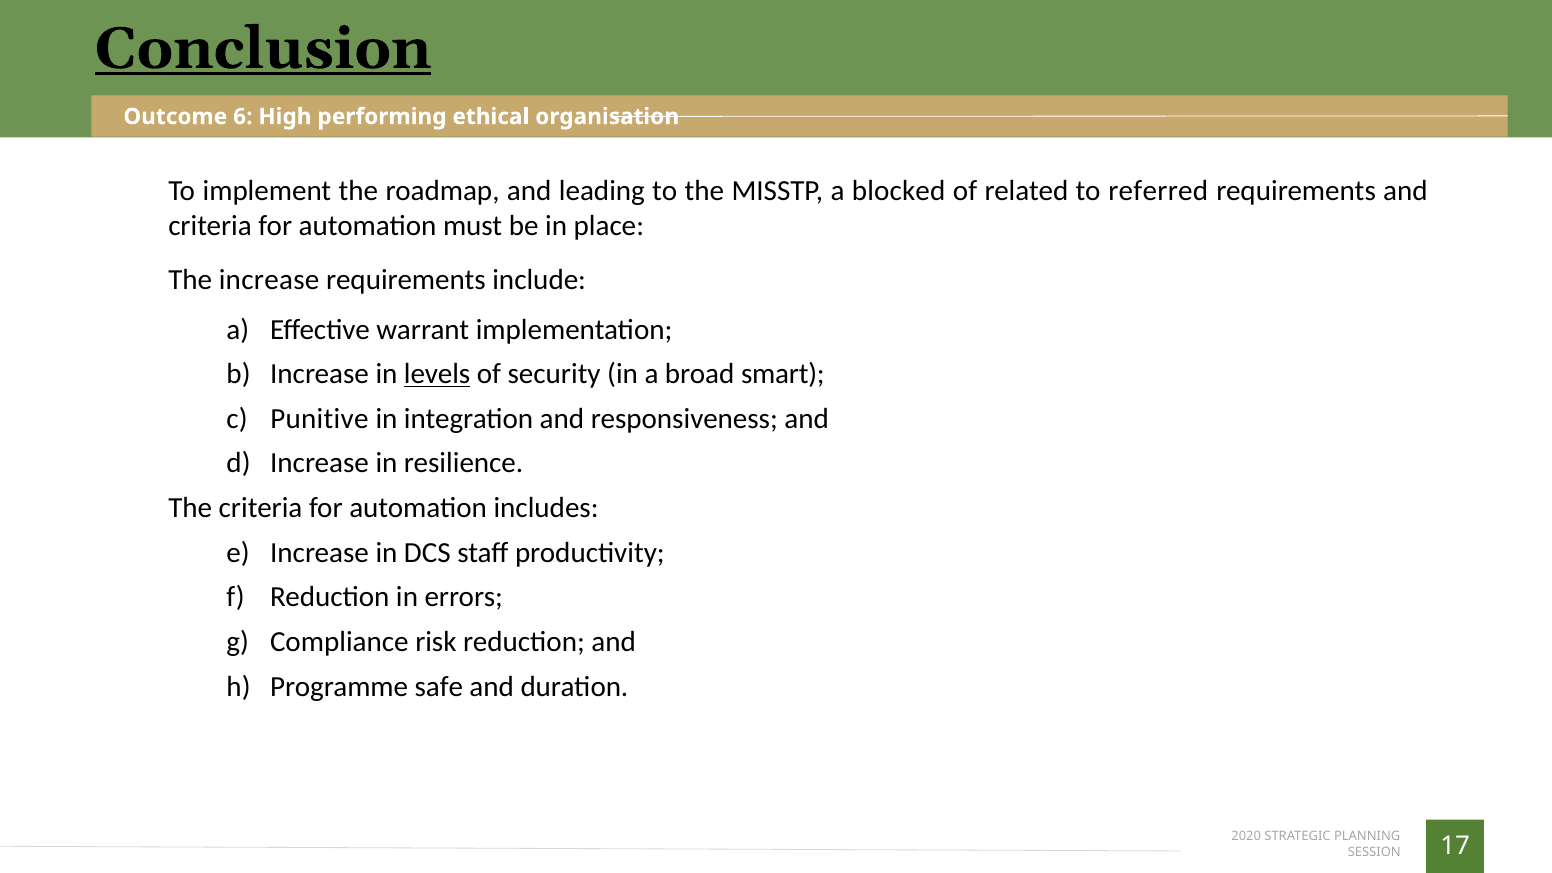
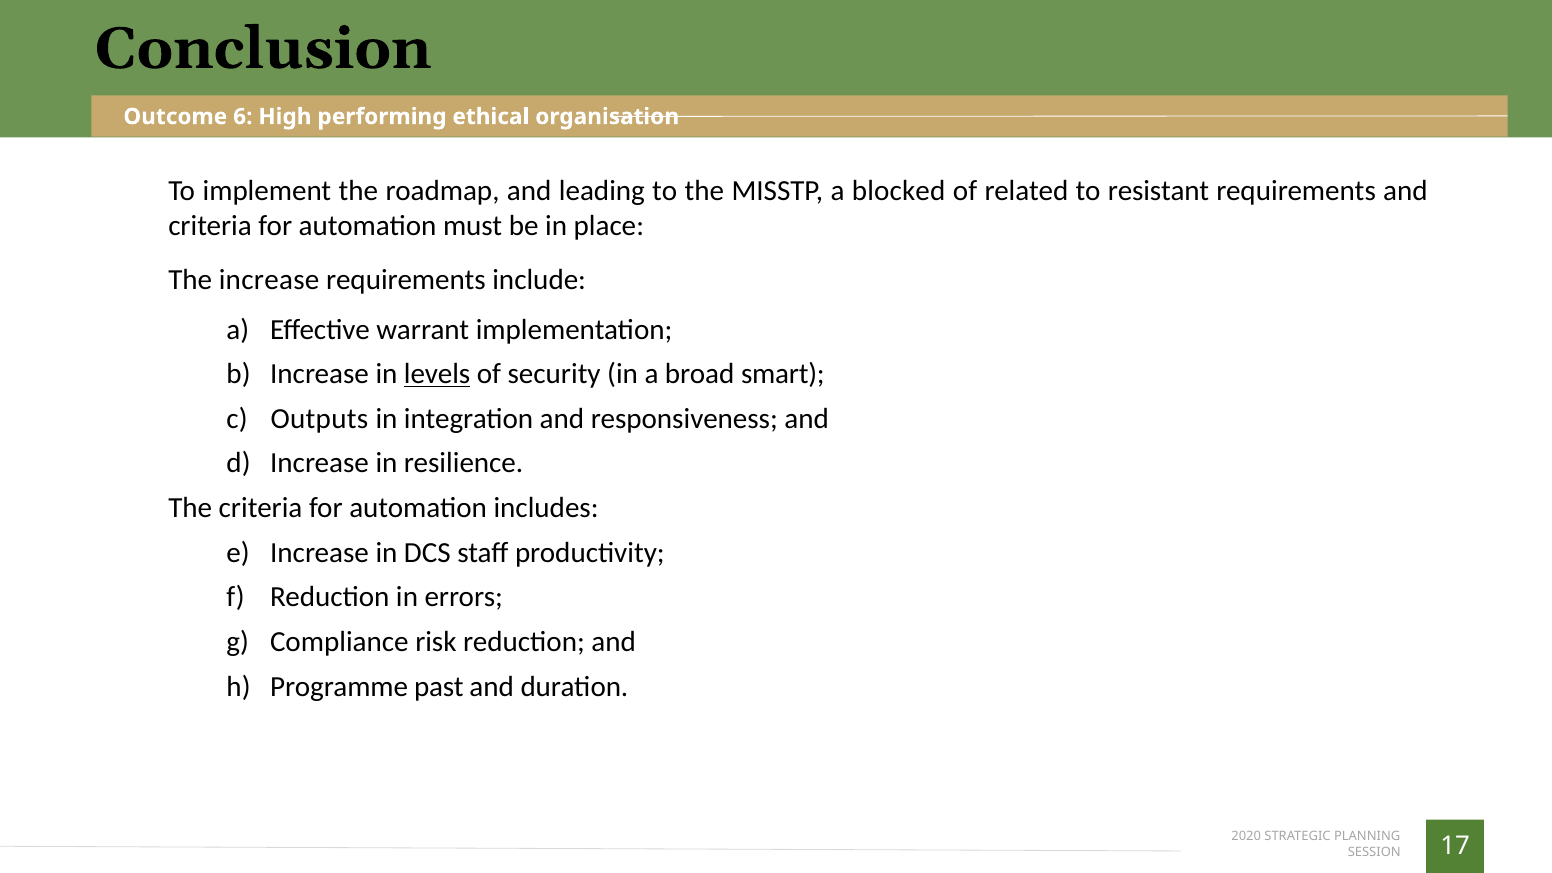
Conclusion underline: present -> none
referred: referred -> resistant
Punitive: Punitive -> Outputs
safe: safe -> past
